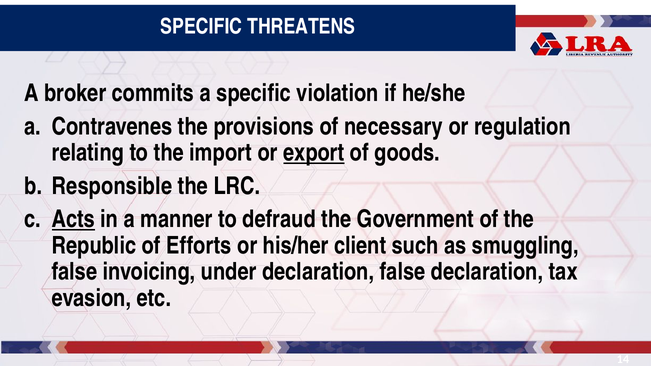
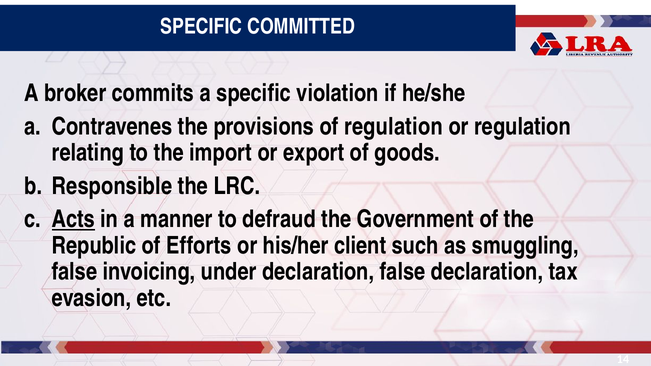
THREATENS: THREATENS -> COMMITTED
of necessary: necessary -> regulation
export underline: present -> none
